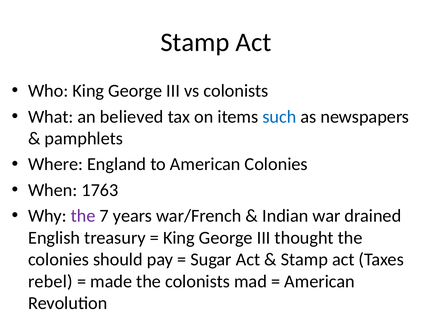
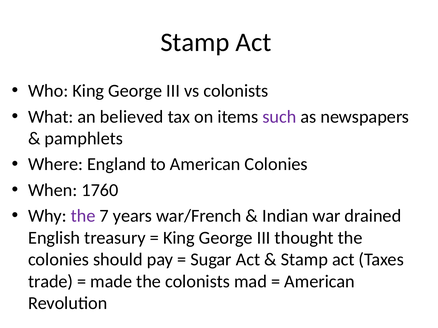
such colour: blue -> purple
1763: 1763 -> 1760
rebel: rebel -> trade
